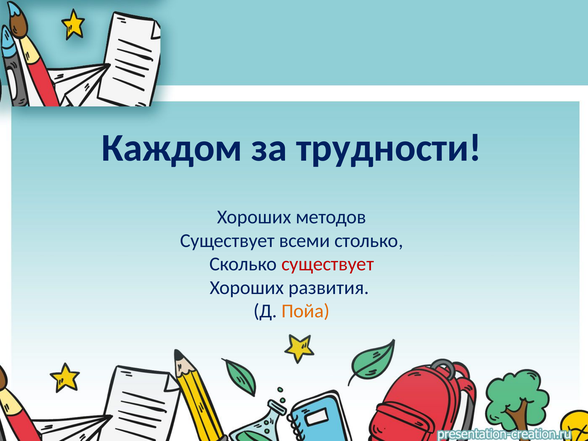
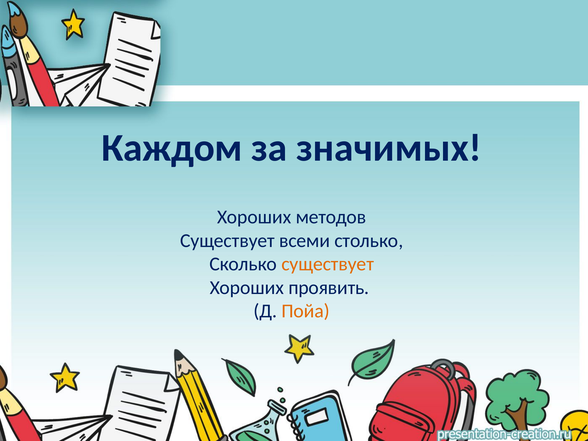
трудности: трудности -> значимых
существует at (328, 264) colour: red -> orange
развития: развития -> проявить
